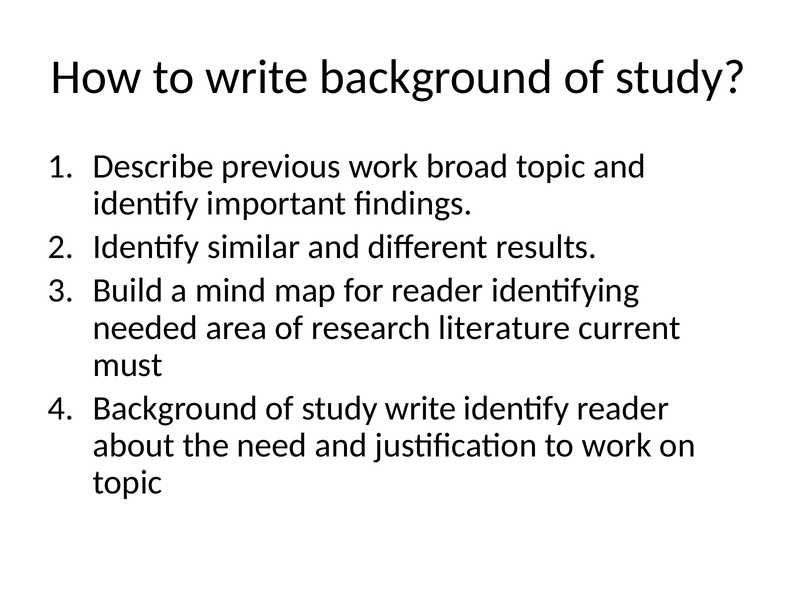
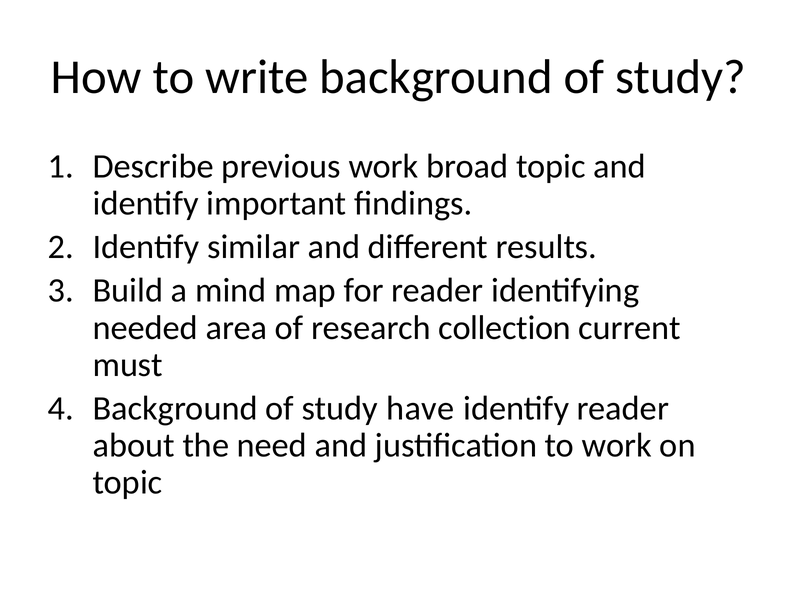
literature: literature -> collection
study write: write -> have
